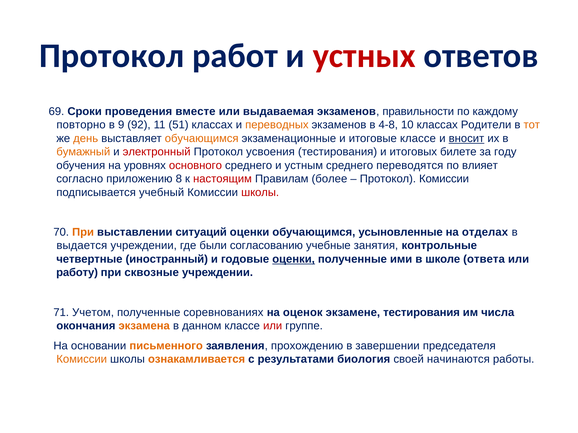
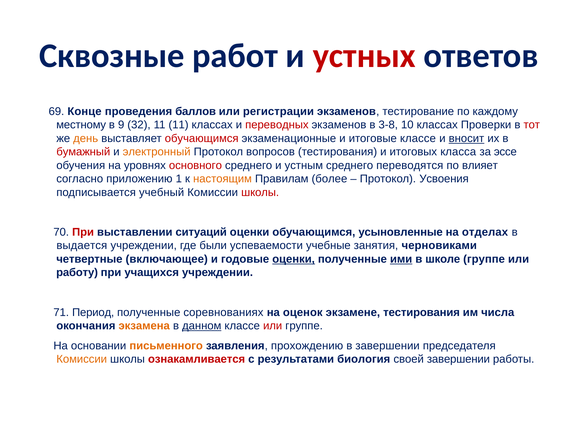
Протокол at (112, 56): Протокол -> Сквозные
Сроки: Сроки -> Конце
вместе: вместе -> баллов
выдаваемая: выдаваемая -> регистрации
правильности: правильности -> тестирование
повторно: повторно -> местному
92: 92 -> 32
11 51: 51 -> 11
переводных colour: orange -> red
4-8: 4-8 -> 3-8
Родители: Родители -> Проверки
тот colour: orange -> red
обучающимся at (202, 139) colour: orange -> red
бумажный colour: orange -> red
электронный colour: red -> orange
усвоения: усвоения -> вопросов
билете: билете -> класса
году: году -> эссе
8: 8 -> 1
настоящим colour: red -> orange
Протокол Комиссии: Комиссии -> Усвоения
При at (83, 232) colour: orange -> red
согласованию: согласованию -> успеваемости
контрольные: контрольные -> черновиками
иностранный: иностранный -> включающее
ими underline: none -> present
школе ответа: ответа -> группе
сквозные: сквозные -> учащихся
Учетом: Учетом -> Период
данном underline: none -> present
ознакамливается colour: orange -> red
своей начинаются: начинаются -> завершении
